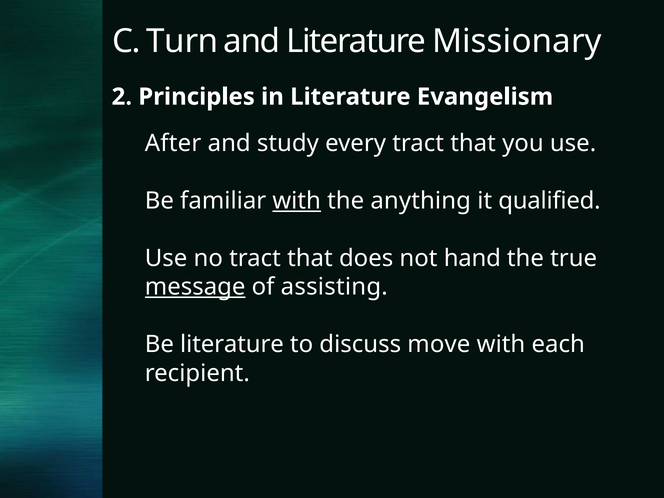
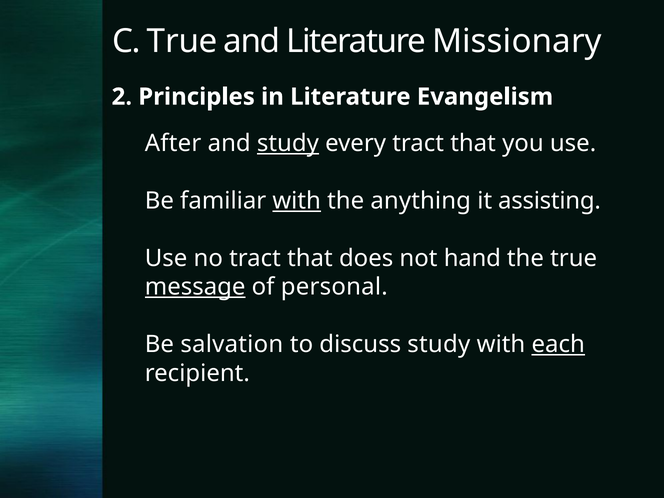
C Turn: Turn -> True
study at (288, 143) underline: none -> present
qualified: qualified -> assisting
assisting: assisting -> personal
Be literature: literature -> salvation
discuss move: move -> study
each underline: none -> present
